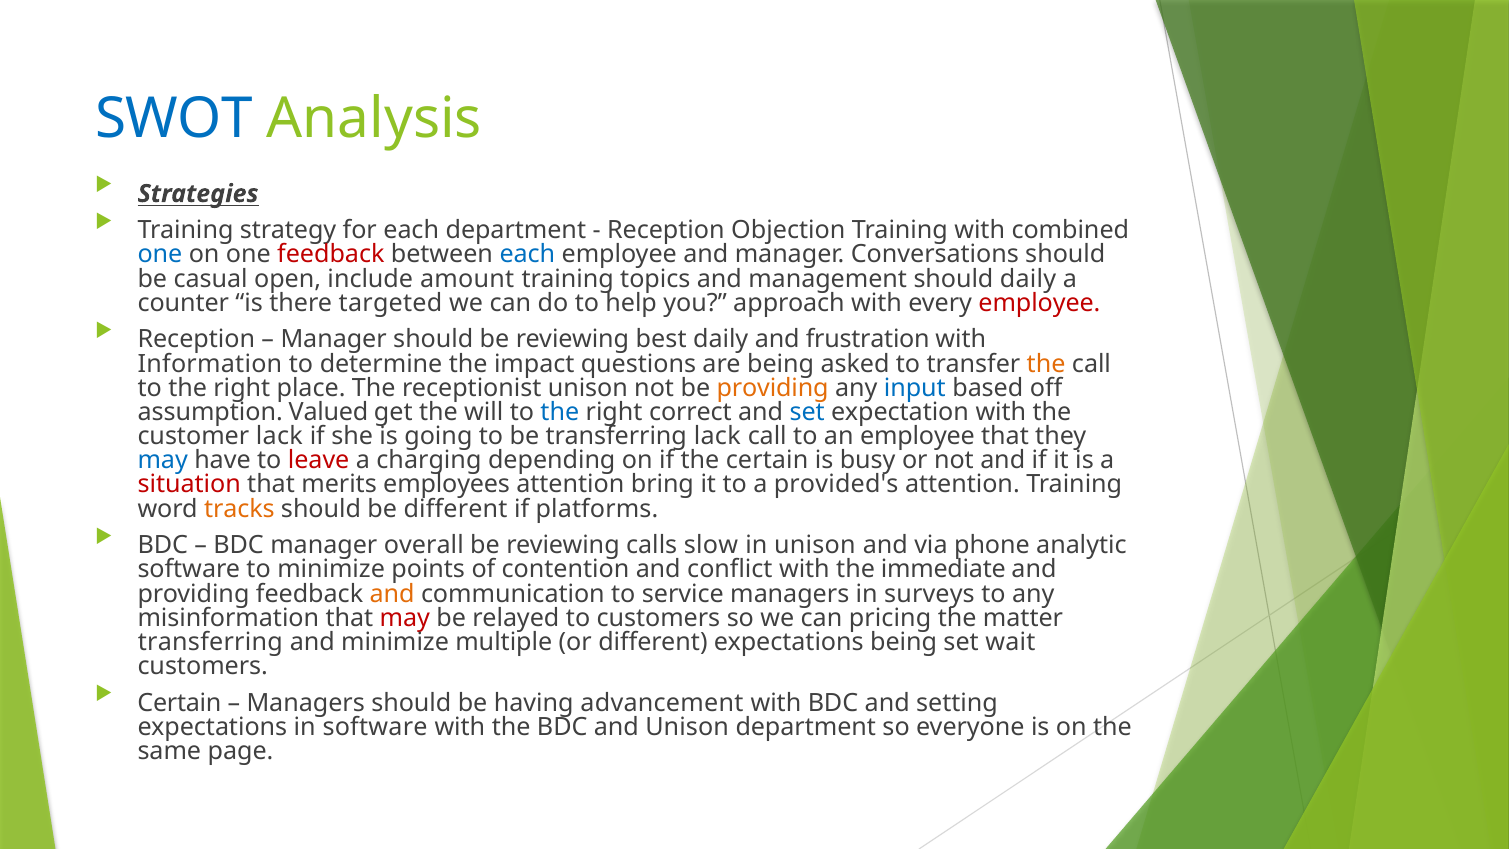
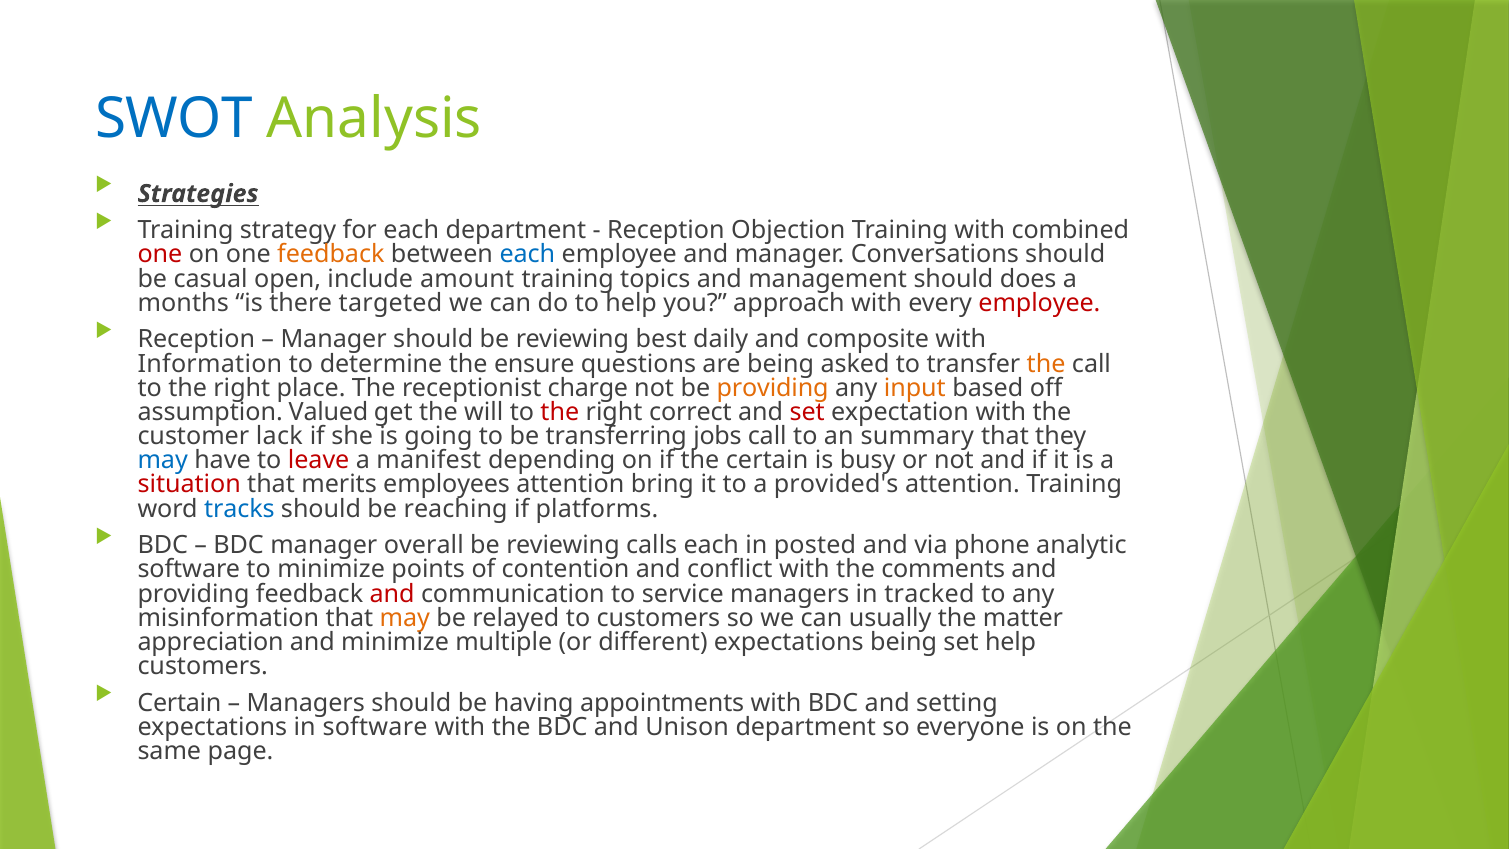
one at (160, 255) colour: blue -> red
feedback at (331, 255) colour: red -> orange
should daily: daily -> does
counter: counter -> months
frustration: frustration -> composite
impact: impact -> ensure
receptionist unison: unison -> charge
input colour: blue -> orange
the at (560, 412) colour: blue -> red
set at (807, 412) colour: blue -> red
transferring lack: lack -> jobs
an employee: employee -> summary
charging: charging -> manifest
tracks colour: orange -> blue
be different: different -> reaching
calls slow: slow -> each
in unison: unison -> posted
immediate: immediate -> comments
and at (392, 594) colour: orange -> red
surveys: surveys -> tracked
may at (405, 618) colour: red -> orange
pricing: pricing -> usually
transferring at (210, 642): transferring -> appreciation
set wait: wait -> help
advancement: advancement -> appointments
